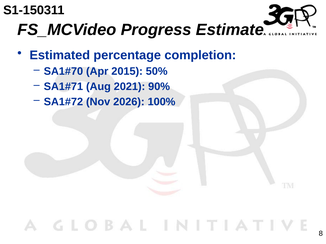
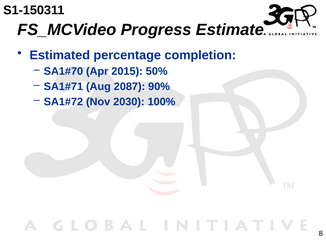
2021: 2021 -> 2087
2026: 2026 -> 2030
